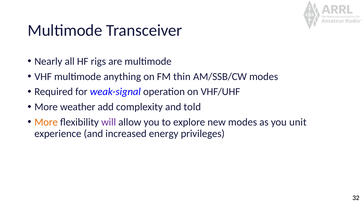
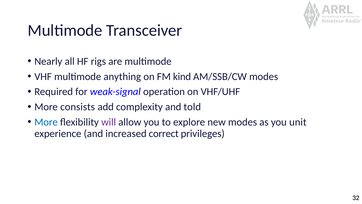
thin: thin -> kind
weather: weather -> consists
More at (46, 122) colour: orange -> blue
energy: energy -> correct
